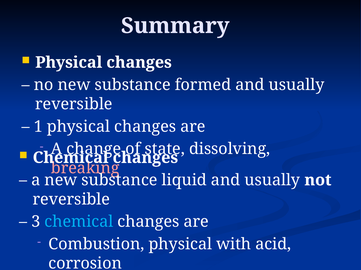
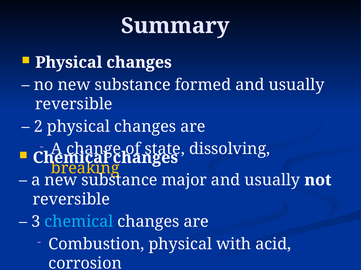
1: 1 -> 2
breaking colour: pink -> yellow
liquid: liquid -> major
